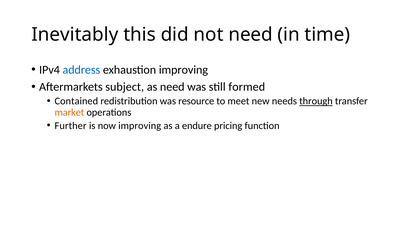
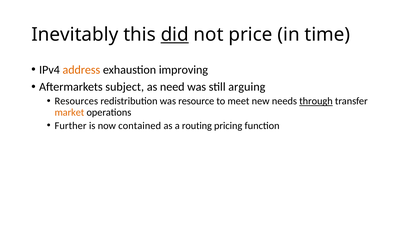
did underline: none -> present
not need: need -> price
address colour: blue -> orange
formed: formed -> arguing
Contained: Contained -> Resources
now improving: improving -> contained
endure: endure -> routing
